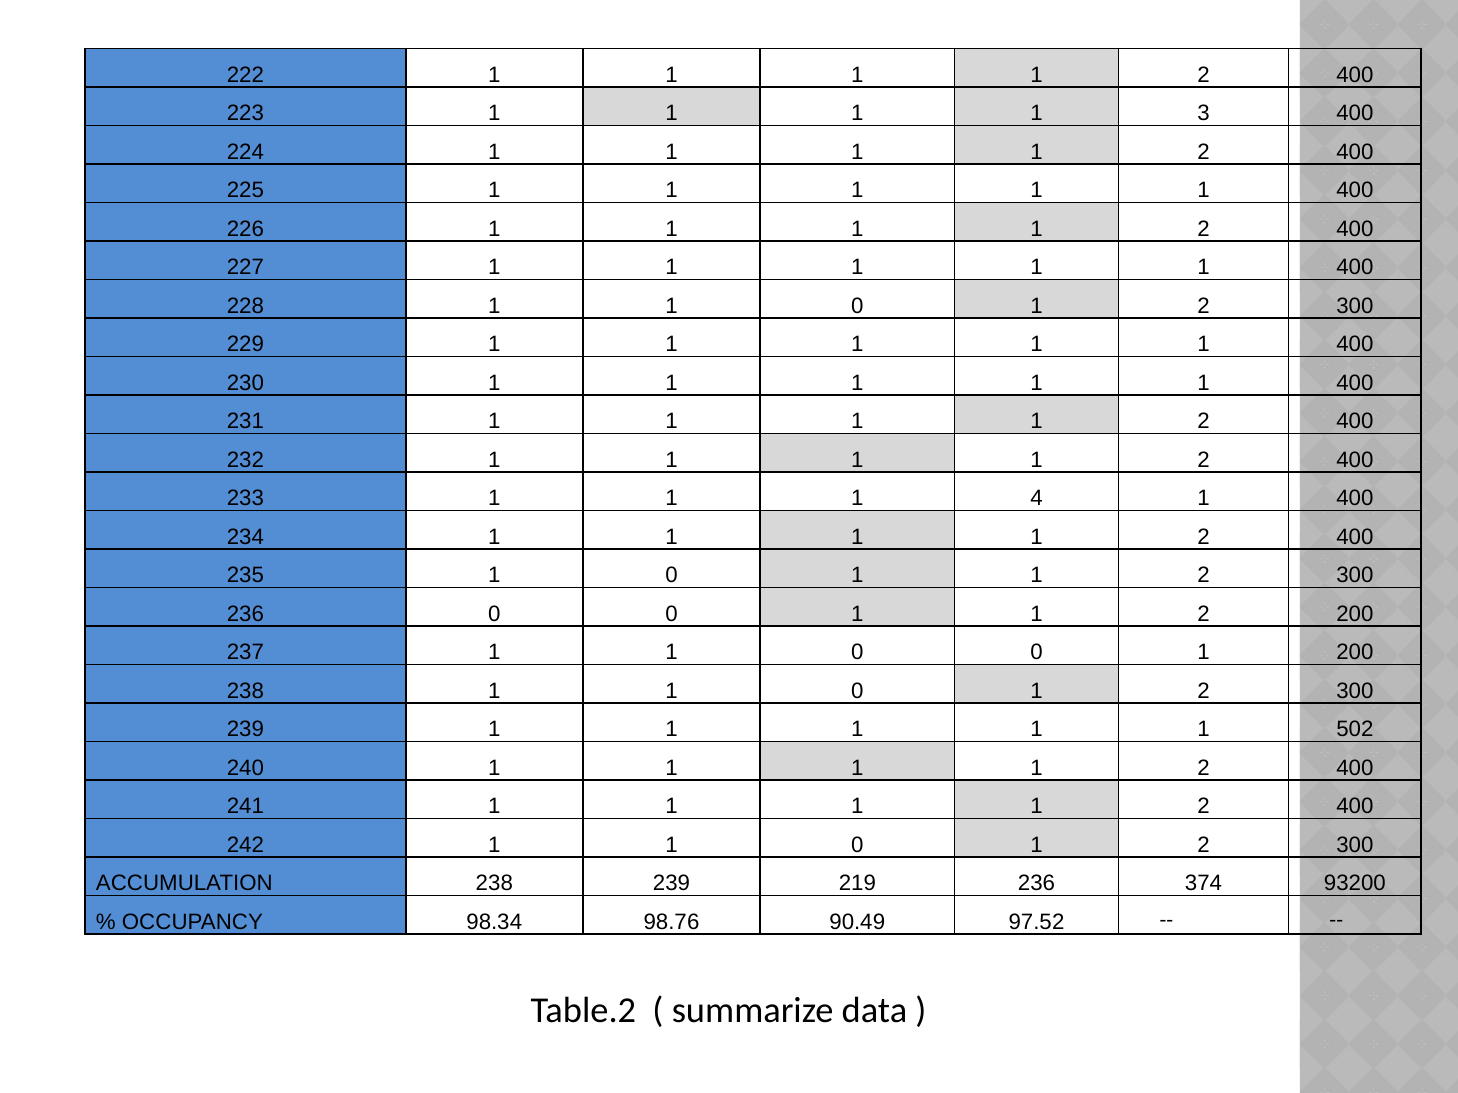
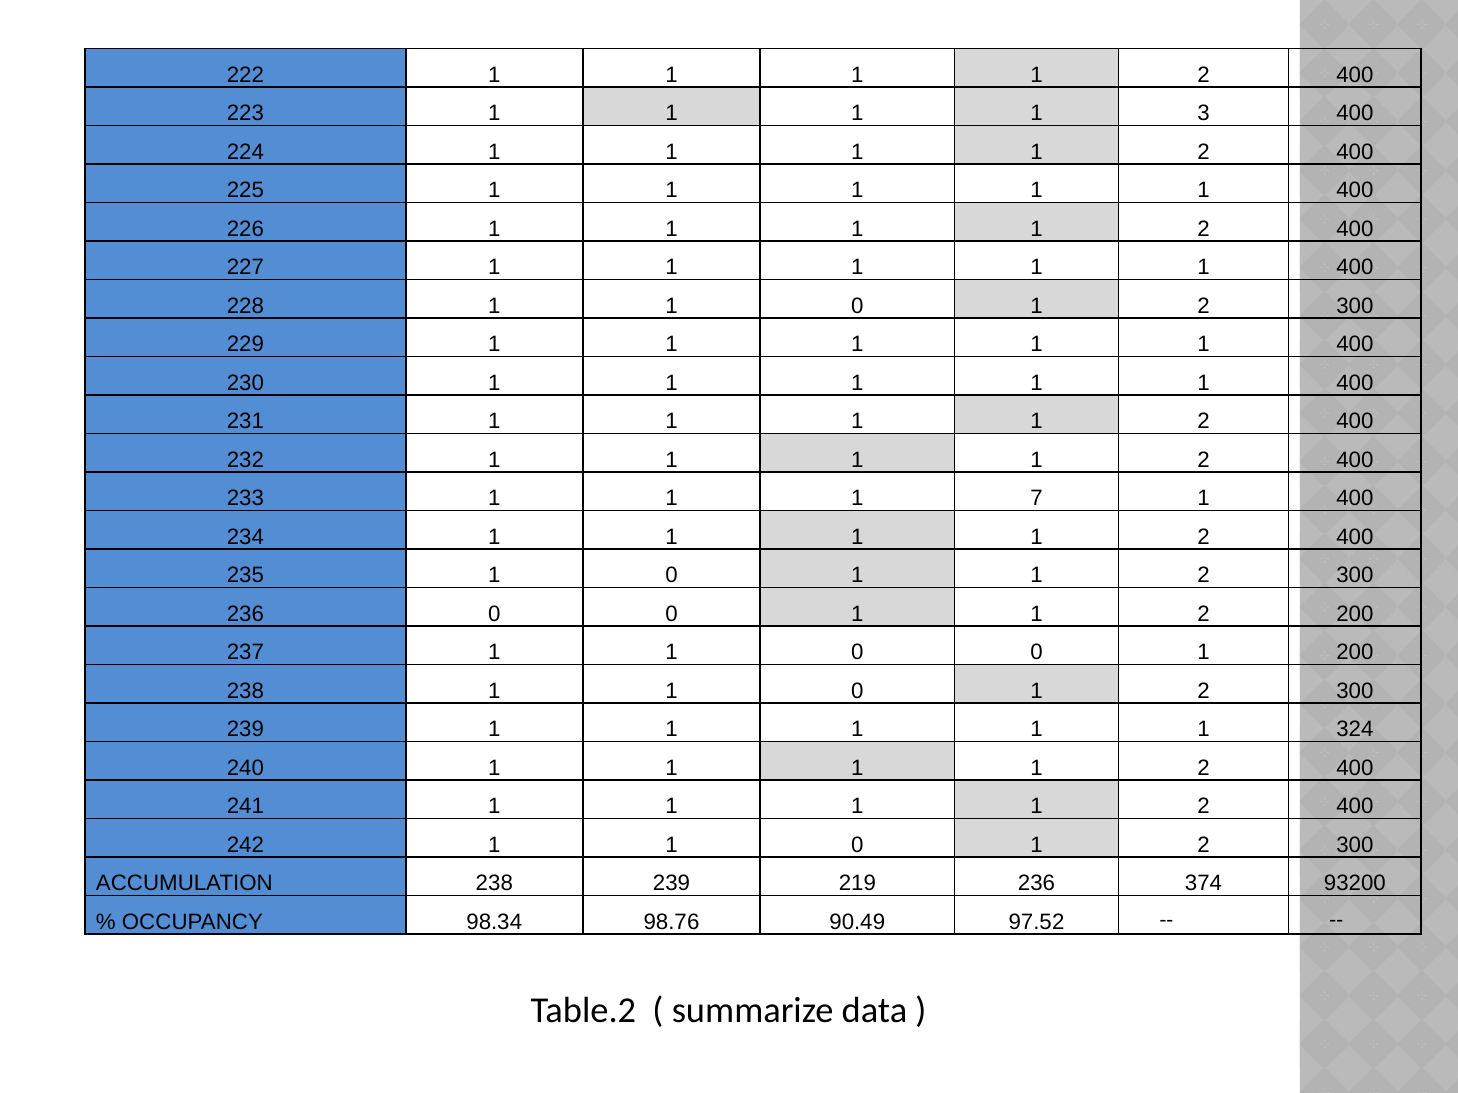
4: 4 -> 7
502: 502 -> 324
